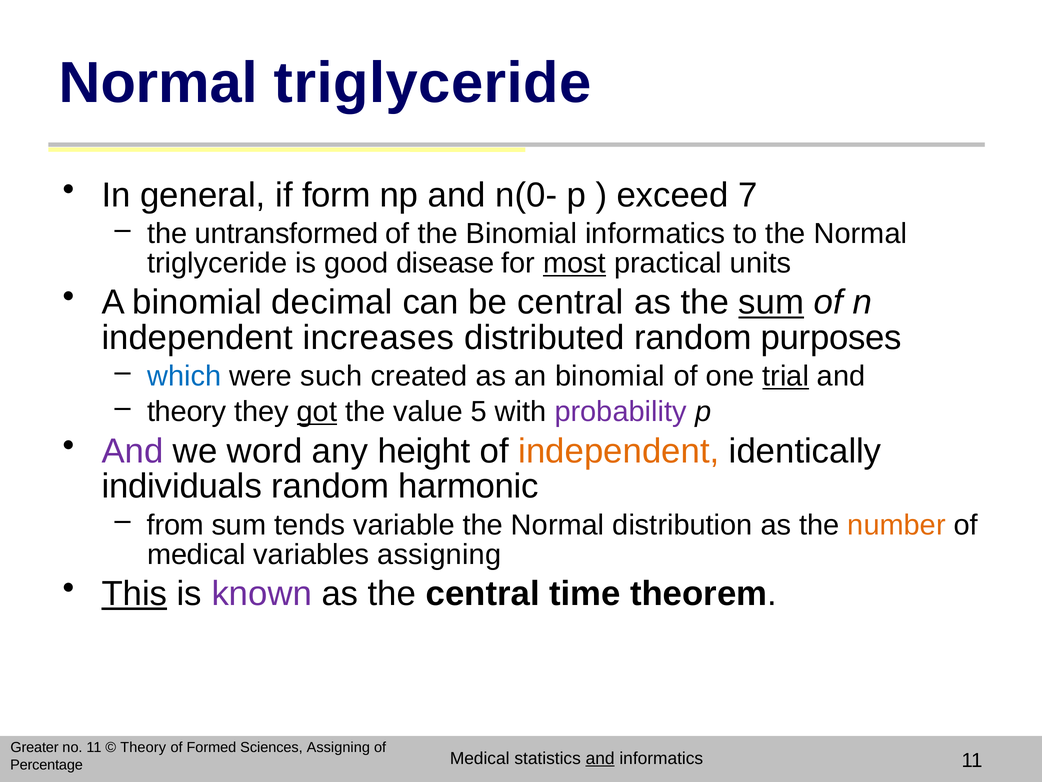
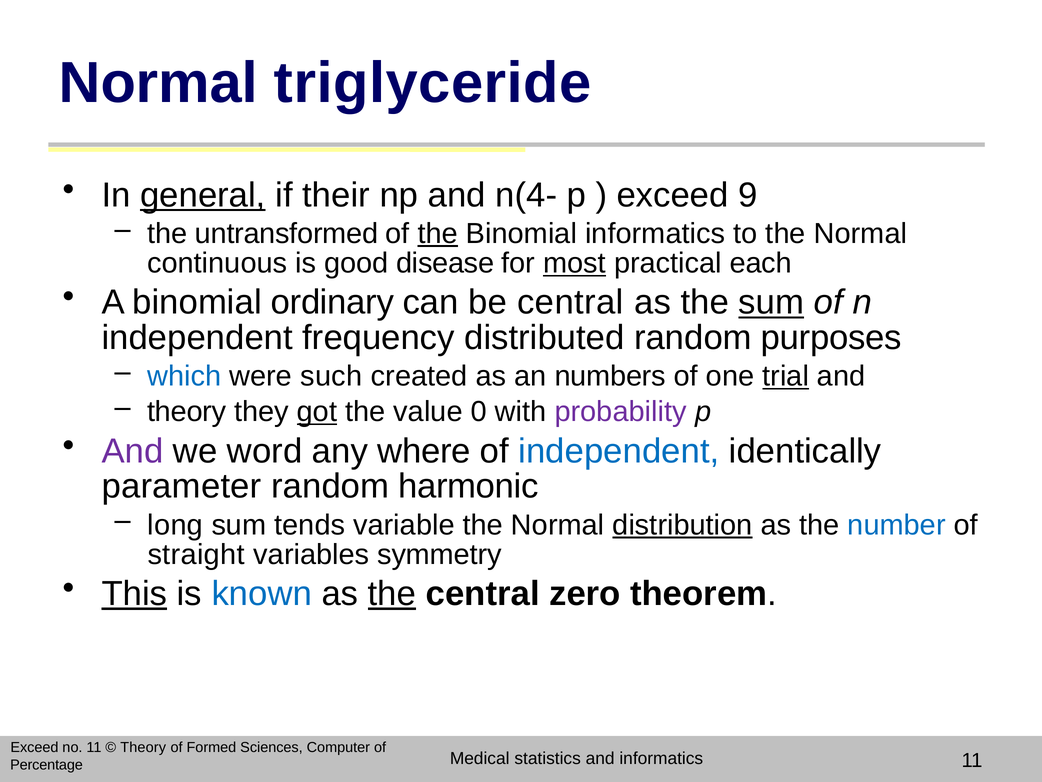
general underline: none -> present
form: form -> their
n(0-: n(0- -> n(4-
7: 7 -> 9
the at (438, 233) underline: none -> present
triglyceride at (217, 263): triglyceride -> continuous
units: units -> each
decimal: decimal -> ordinary
increases: increases -> frequency
an binomial: binomial -> numbers
5: 5 -> 0
height: height -> where
independent at (619, 451) colour: orange -> blue
individuals: individuals -> parameter
from: from -> long
distribution underline: none -> present
number colour: orange -> blue
medical at (196, 554): medical -> straight
variables assigning: assigning -> symmetry
known colour: purple -> blue
the at (392, 593) underline: none -> present
time: time -> zero
Greater at (35, 747): Greater -> Exceed
Sciences Assigning: Assigning -> Computer
and at (600, 758) underline: present -> none
